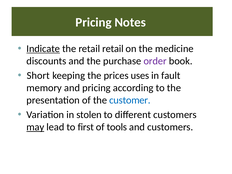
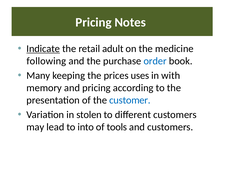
retail retail: retail -> adult
discounts: discounts -> following
order colour: purple -> blue
Short: Short -> Many
fault: fault -> with
may underline: present -> none
first: first -> into
